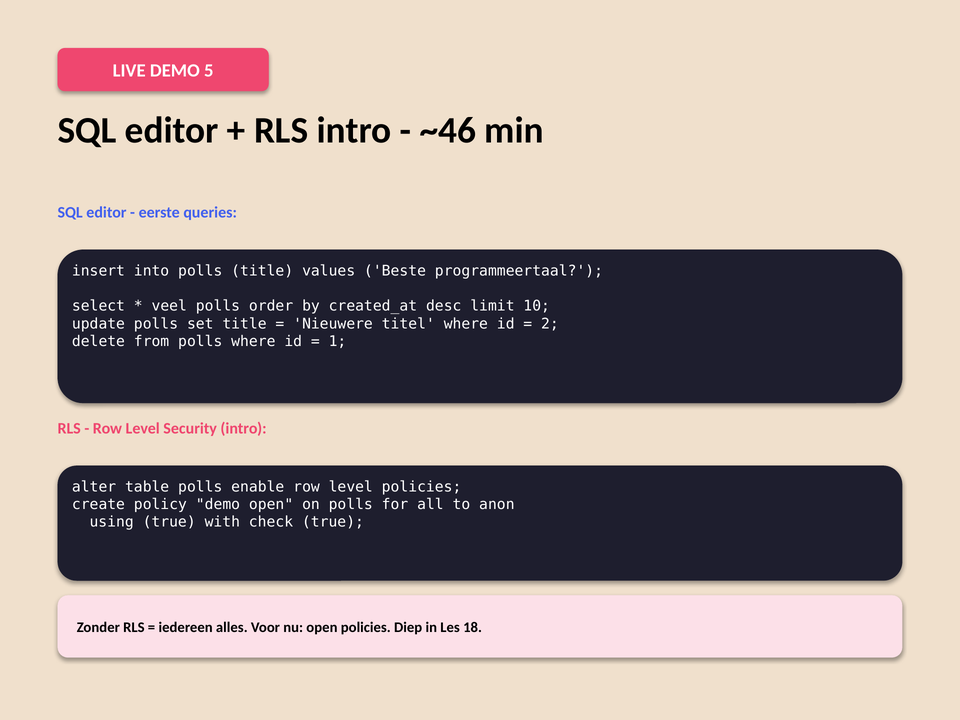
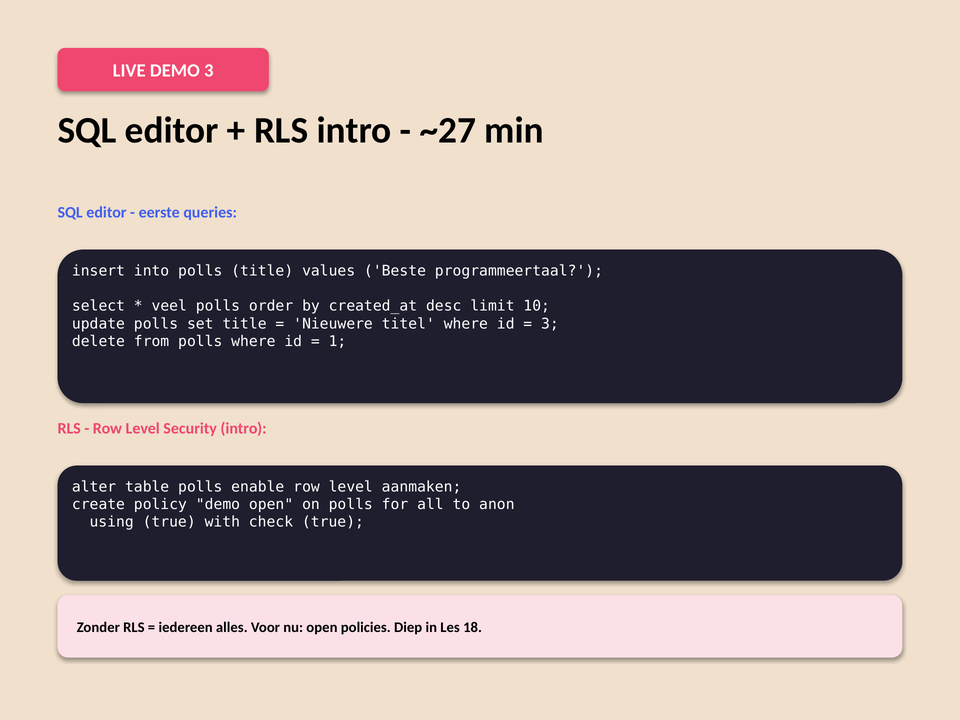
DEMO 5: 5 -> 3
~46: ~46 -> ~27
2 at (550, 324): 2 -> 3
level policies: policies -> aanmaken
